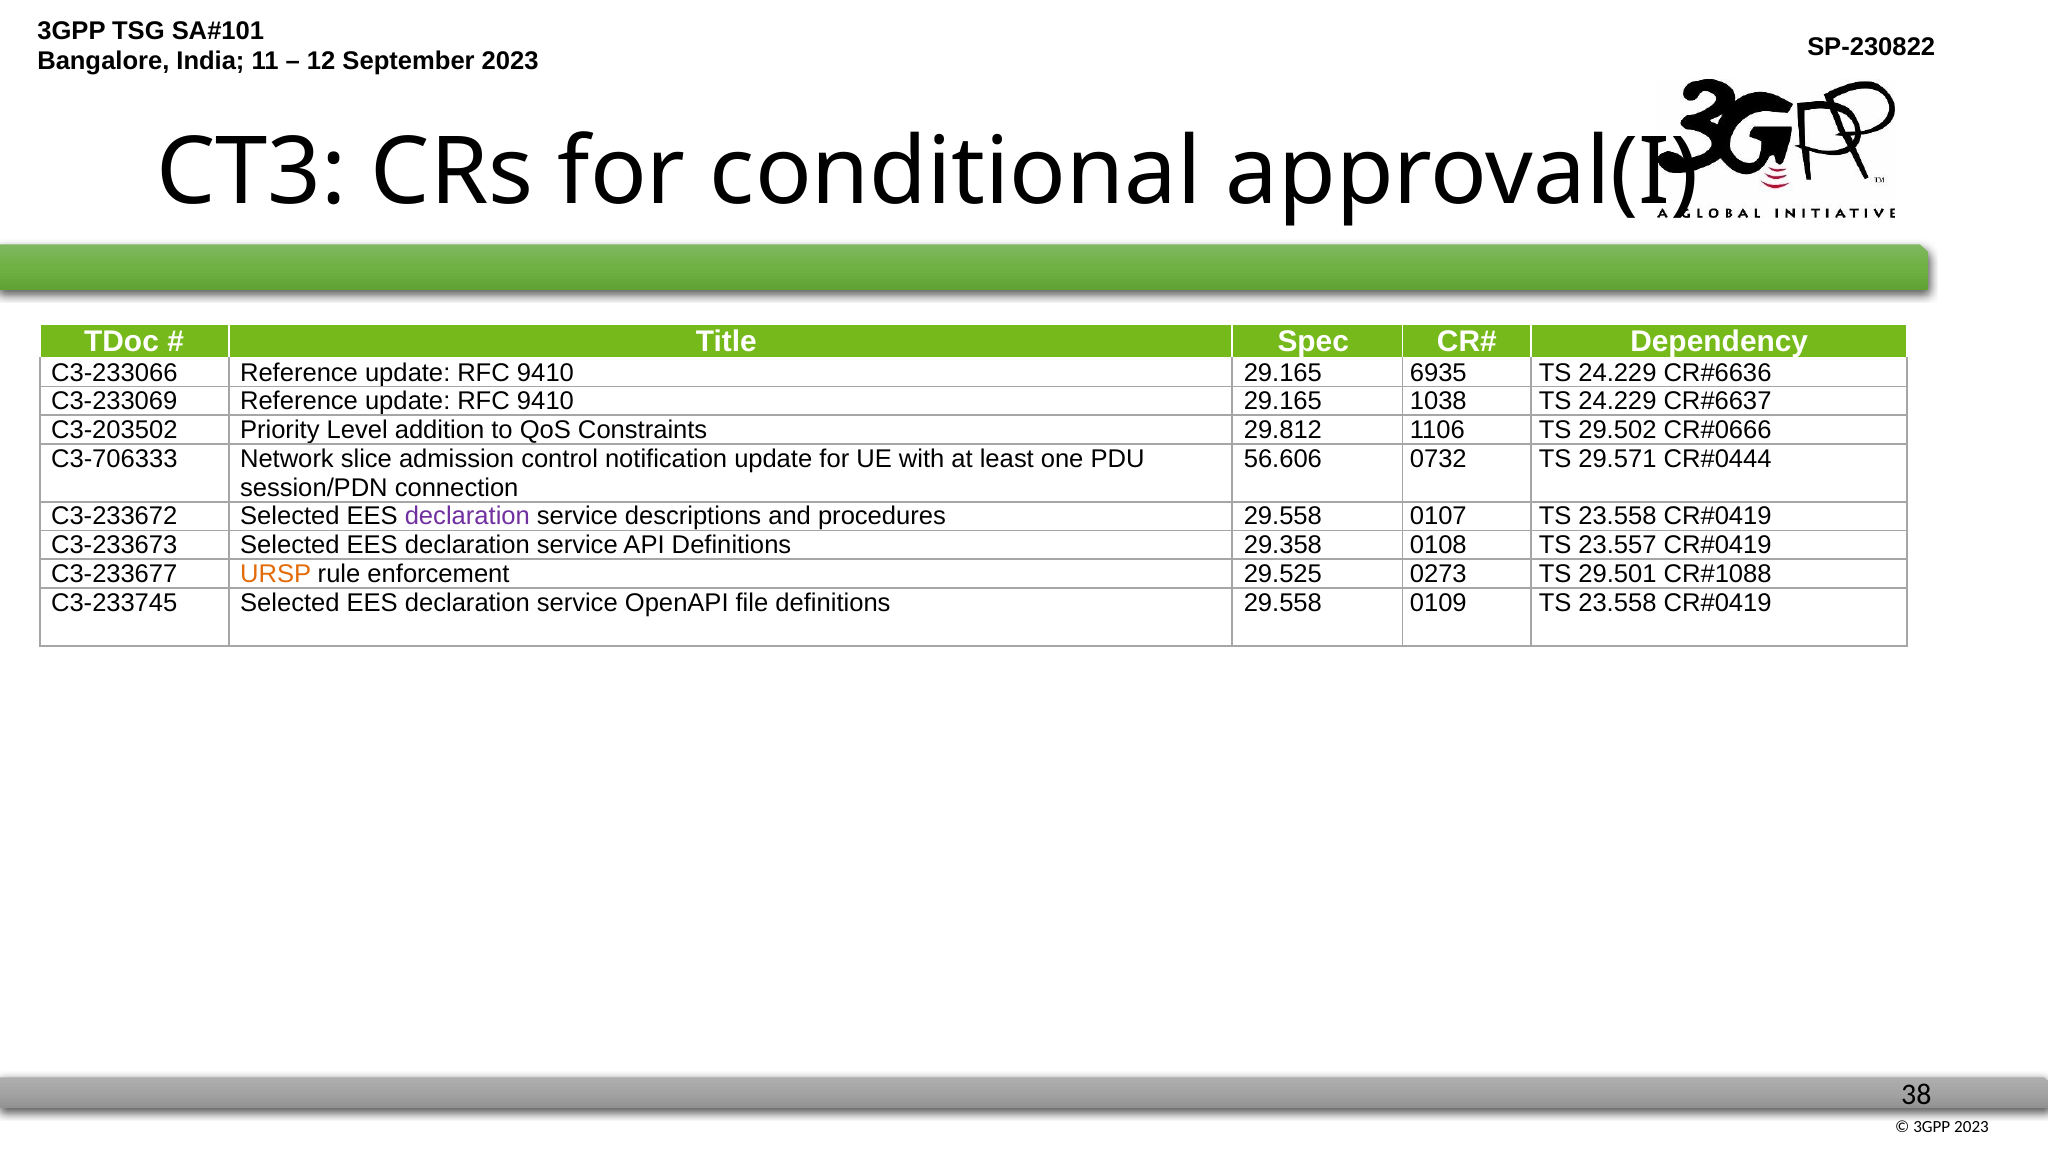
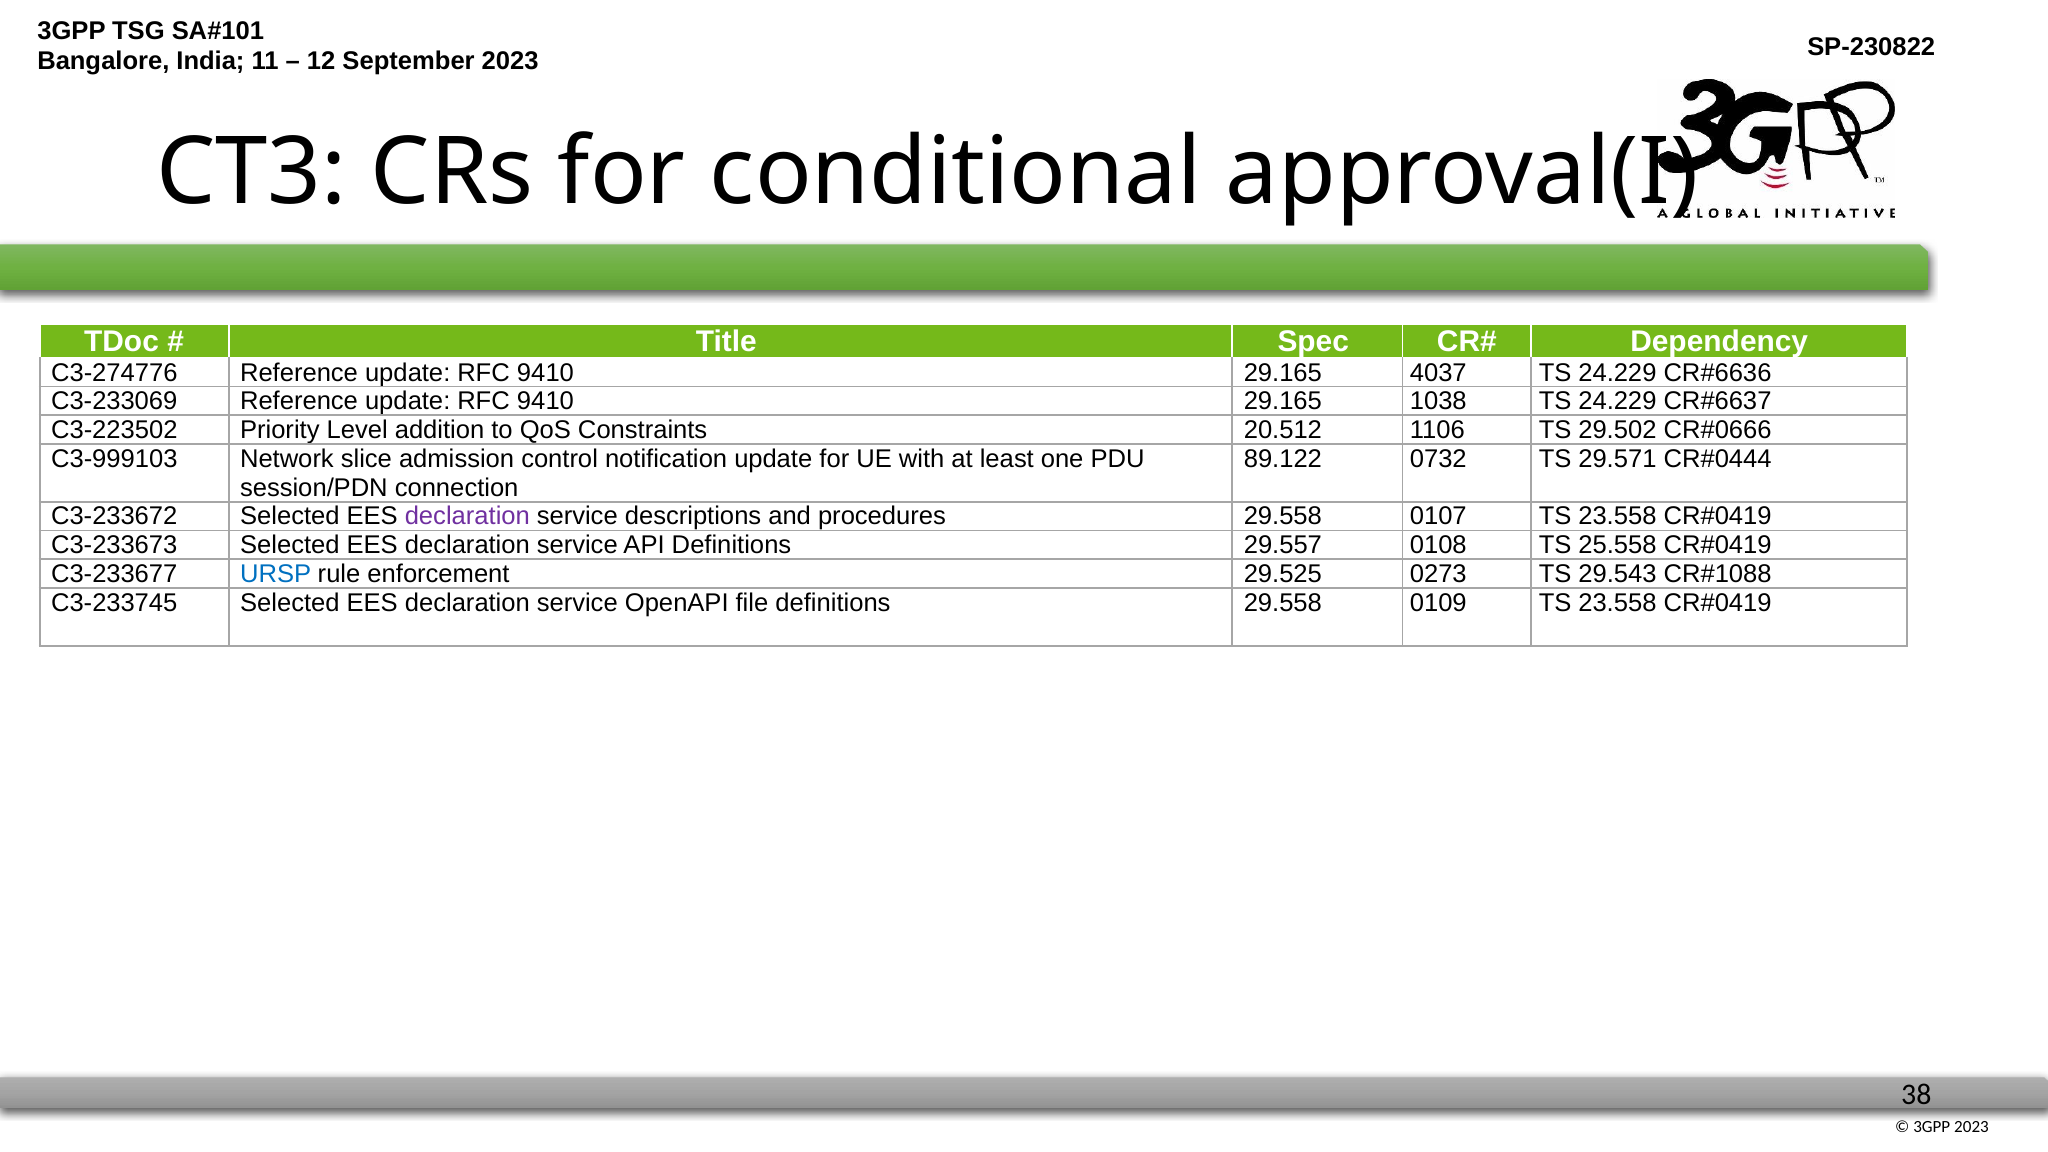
C3-233066: C3-233066 -> C3-274776
6935: 6935 -> 4037
C3-203502: C3-203502 -> C3-223502
29.812: 29.812 -> 20.512
C3-706333: C3-706333 -> C3-999103
56.606: 56.606 -> 89.122
29.358: 29.358 -> 29.557
23.557: 23.557 -> 25.558
URSP colour: orange -> blue
29.501: 29.501 -> 29.543
